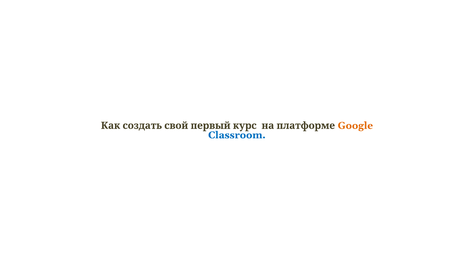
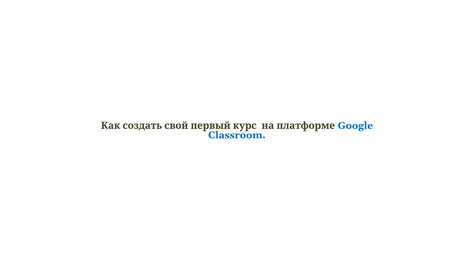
Google colour: orange -> blue
